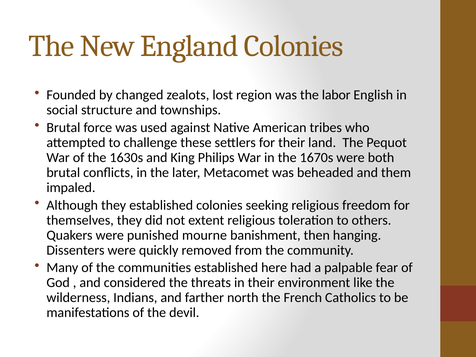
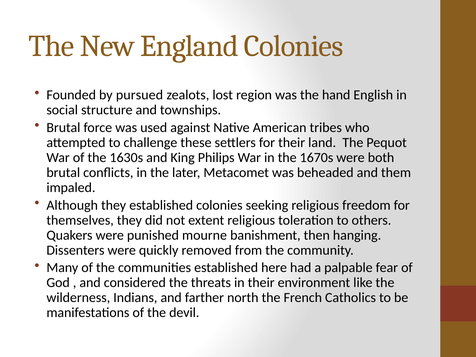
changed: changed -> pursued
labor: labor -> hand
